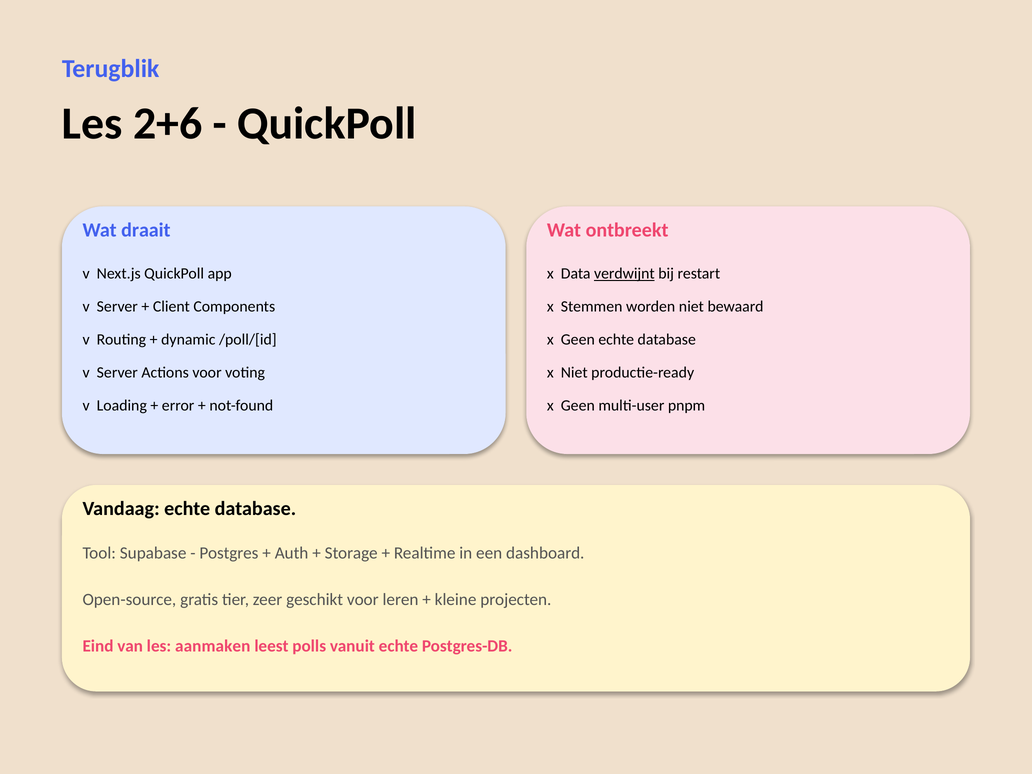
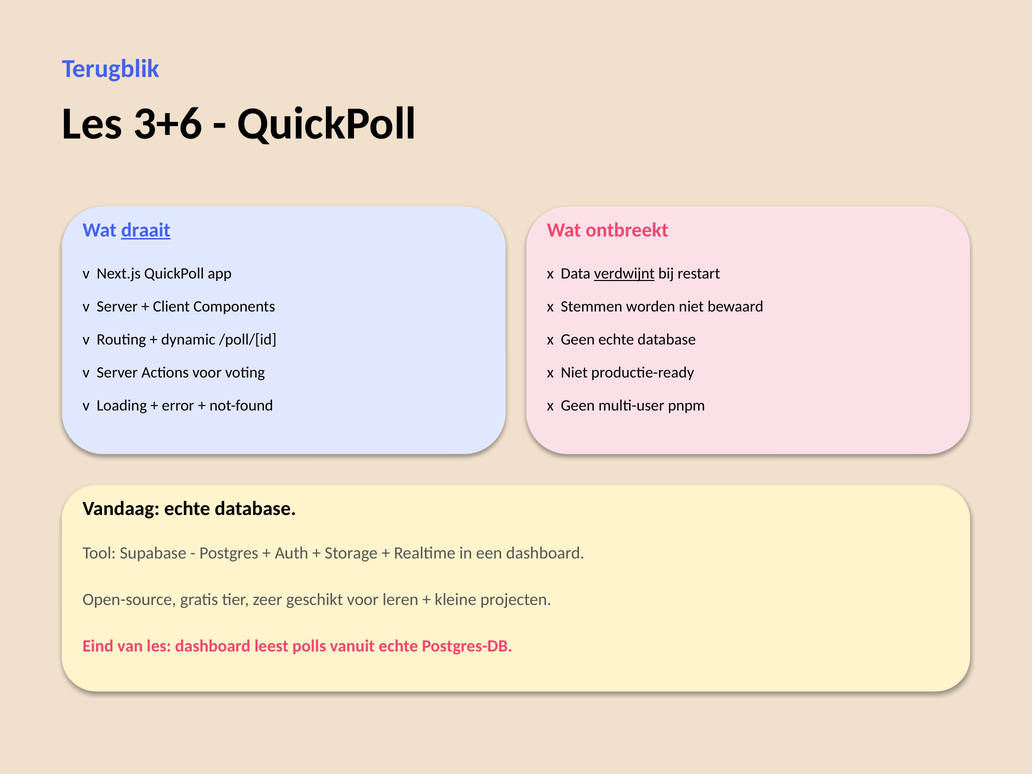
2+6: 2+6 -> 3+6
draait underline: none -> present
les aanmaken: aanmaken -> dashboard
